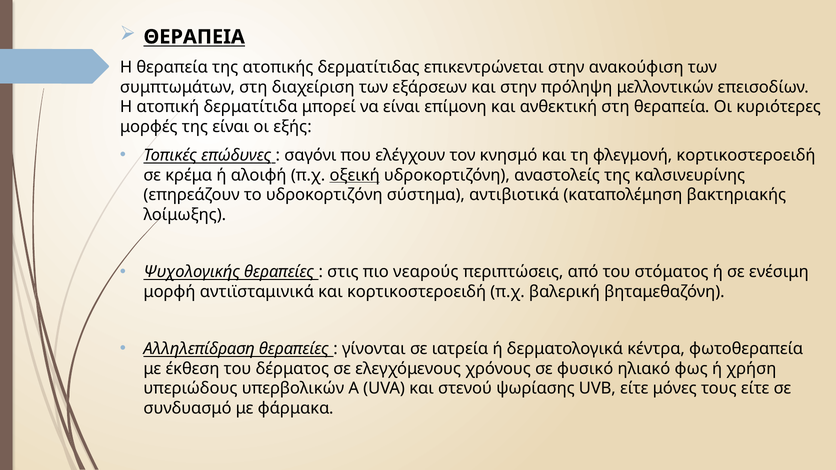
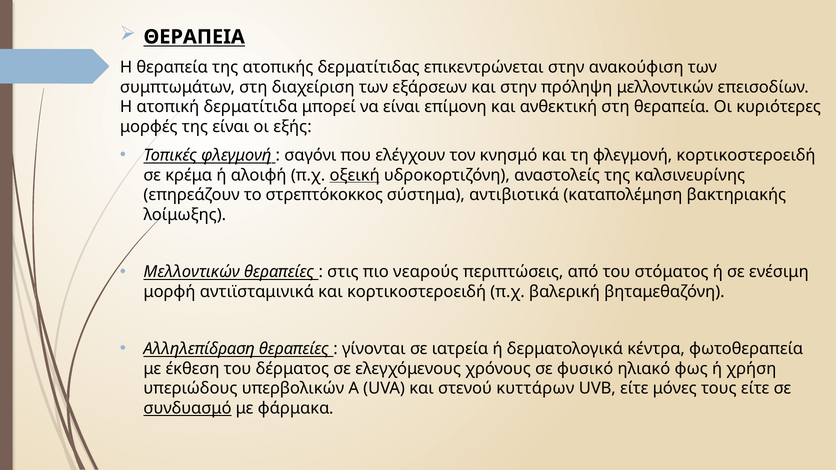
Τοπικές επώδυνες: επώδυνες -> φλεγμονή
το υδροκορτιζόνη: υδροκορτιζόνη -> στρεπτόκοκκος
Ψυχολογικής at (192, 272): Ψυχολογικής -> Μελλοντικών
ψωρίασης: ψωρίασης -> κυττάρων
συνδυασμό underline: none -> present
